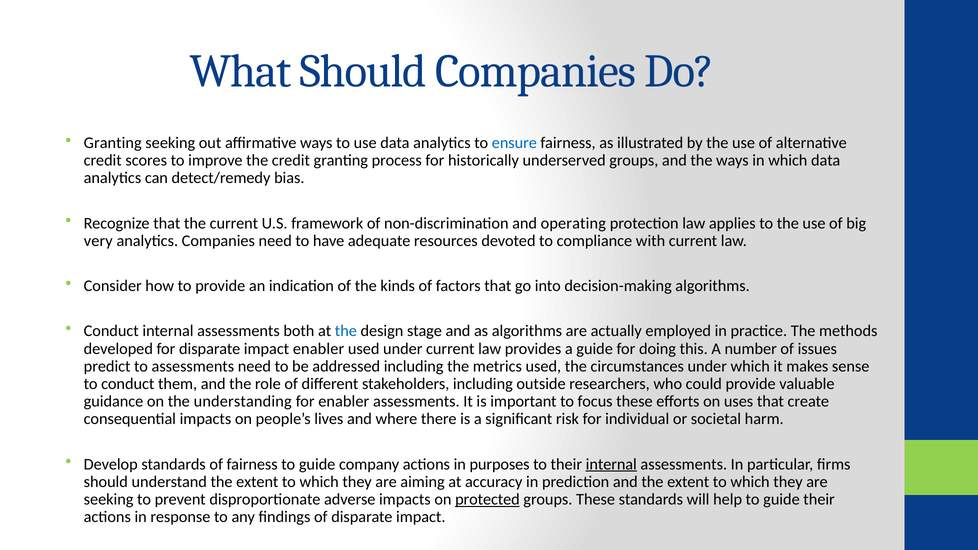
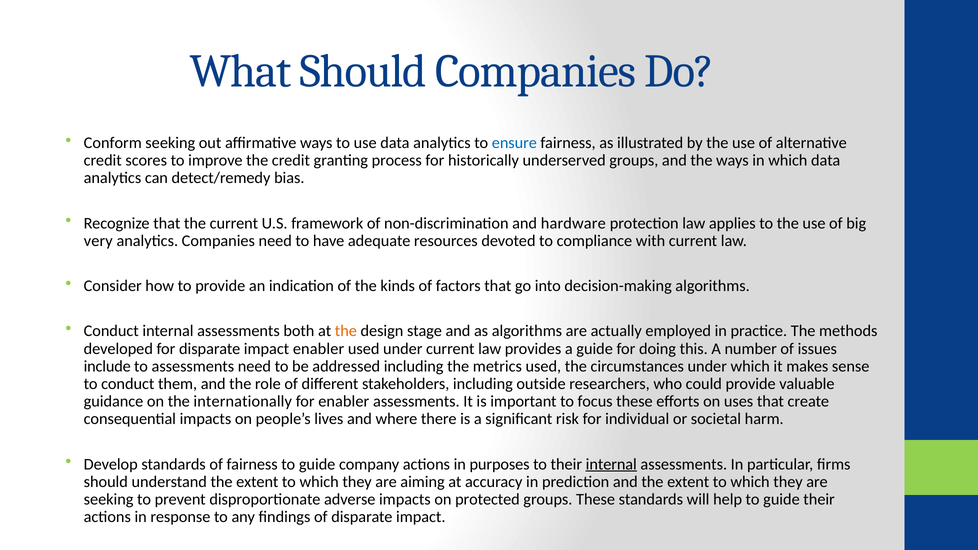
Granting at (113, 143): Granting -> Conform
operating: operating -> hardware
the at (346, 331) colour: blue -> orange
predict: predict -> include
understanding: understanding -> internationally
protected underline: present -> none
